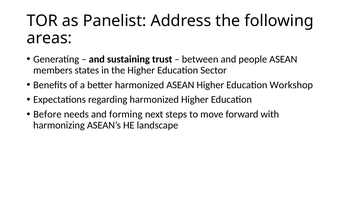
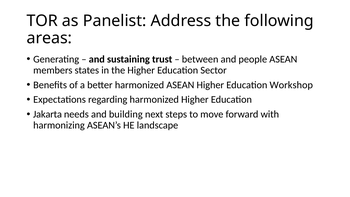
Before: Before -> Jakarta
forming: forming -> building
